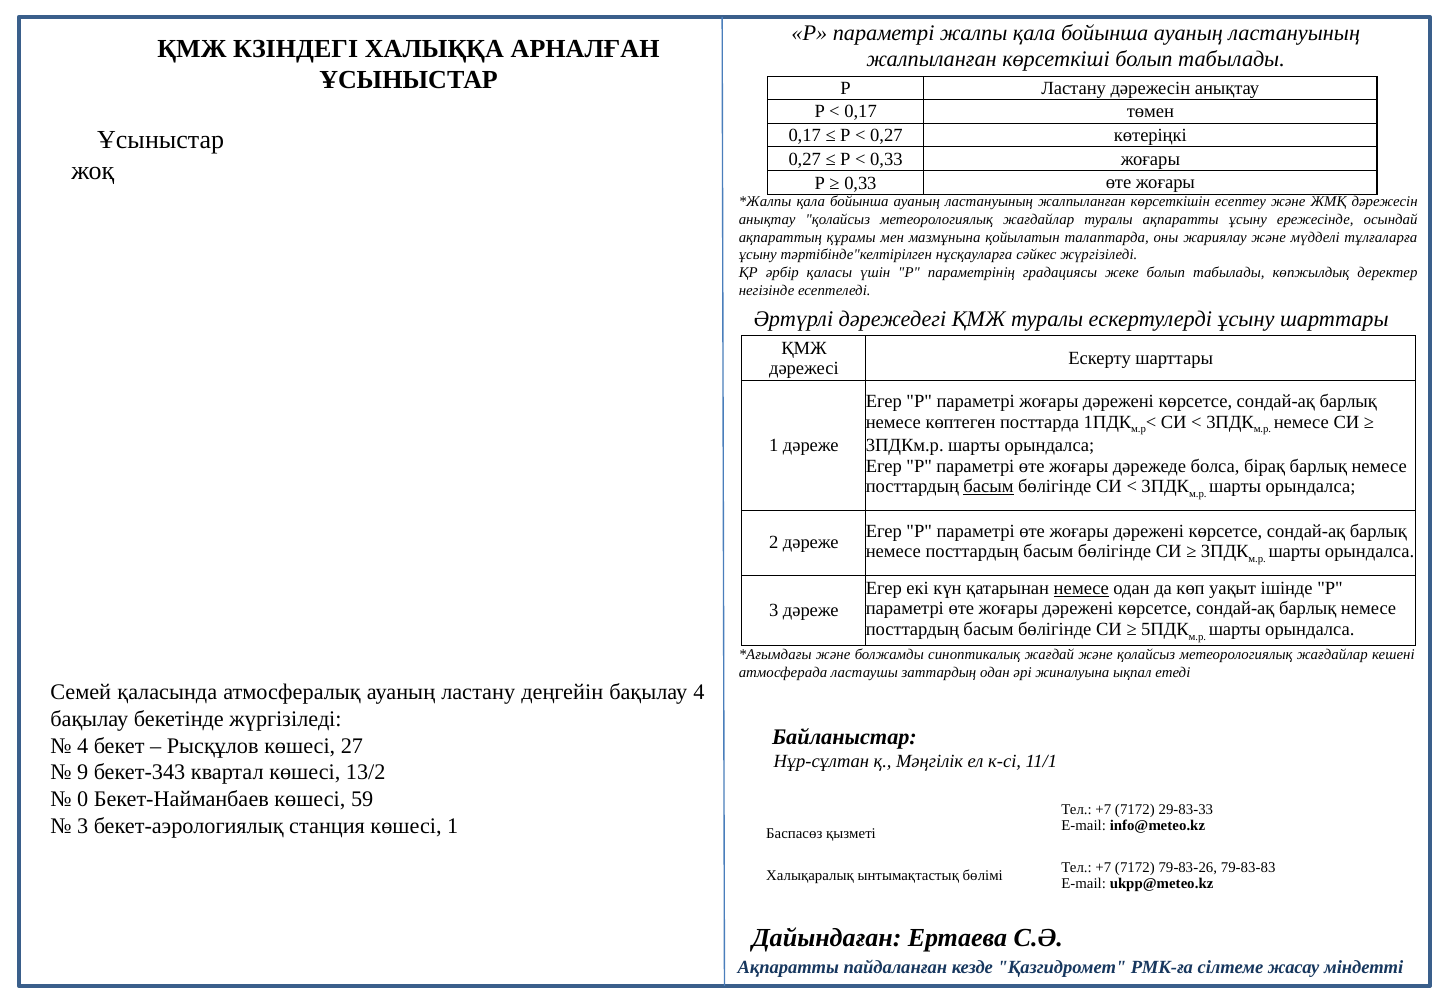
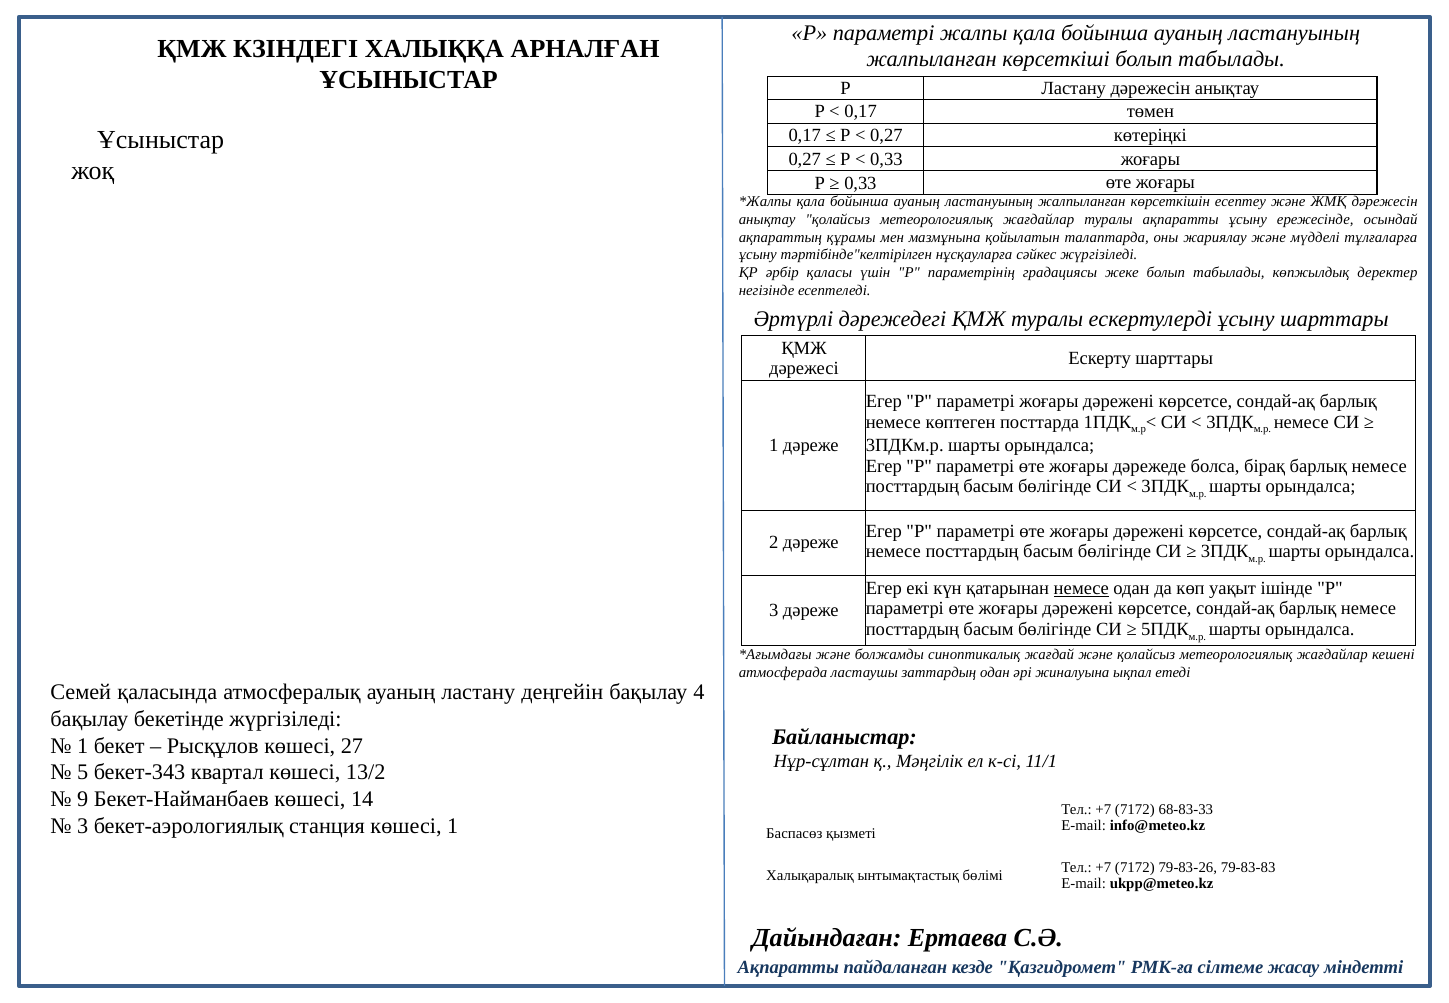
басым at (989, 486) underline: present -> none
4 at (83, 746): 4 -> 1
9: 9 -> 5
0: 0 -> 9
59: 59 -> 14
29-83-33: 29-83-33 -> 68-83-33
